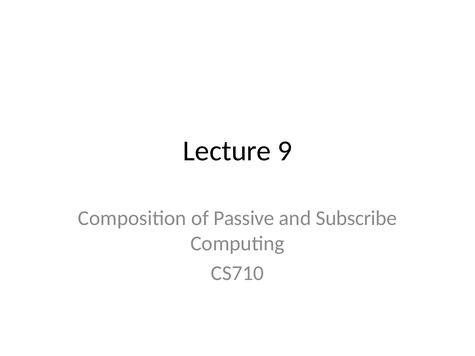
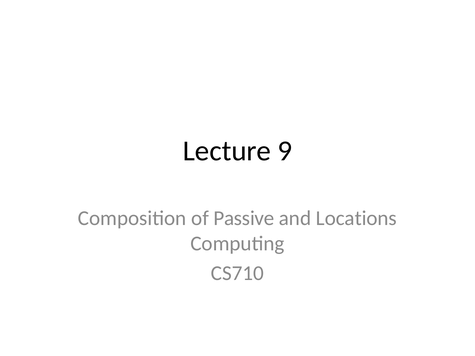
Subscribe: Subscribe -> Locations
